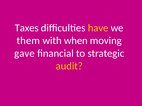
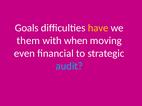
Taxes: Taxes -> Goals
gave: gave -> even
audit colour: yellow -> light blue
